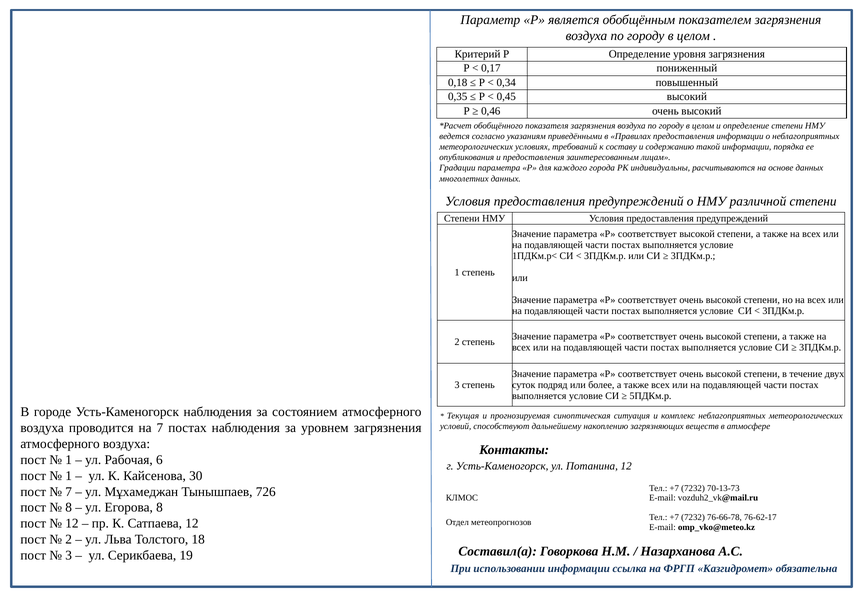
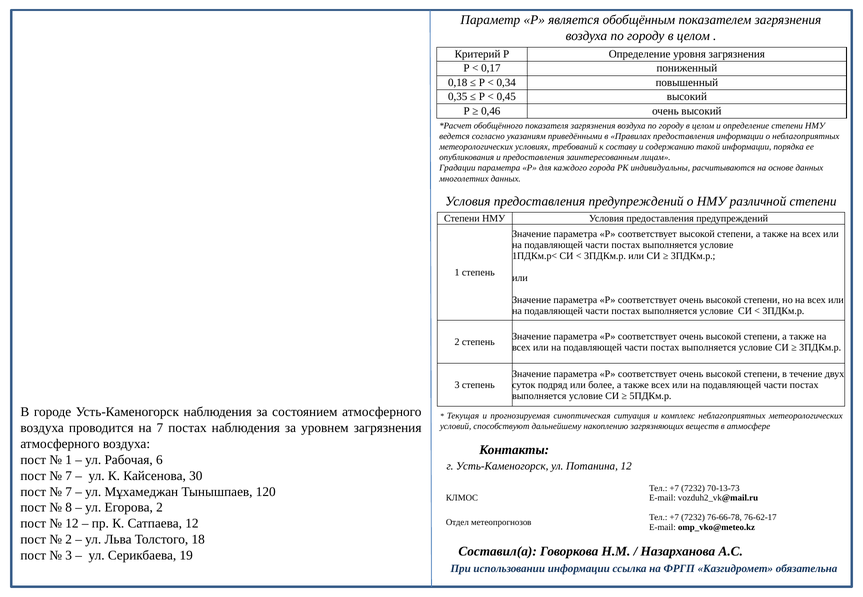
1 at (69, 476): 1 -> 7
726: 726 -> 120
Егорова 8: 8 -> 2
